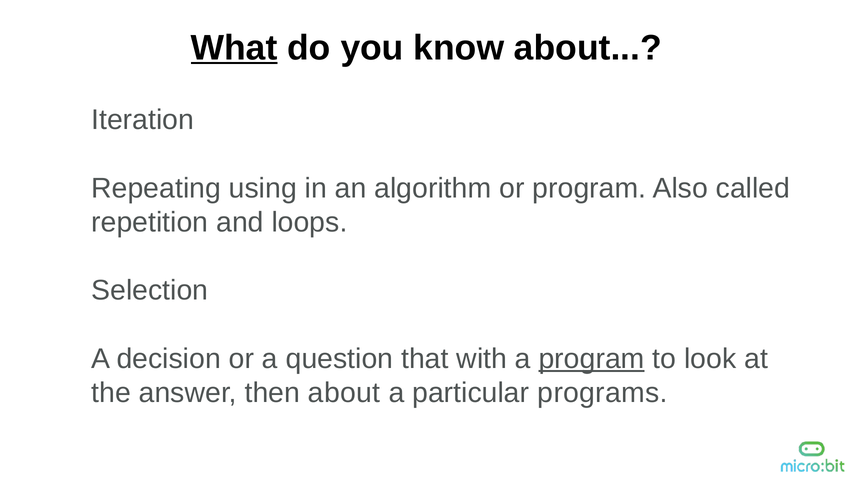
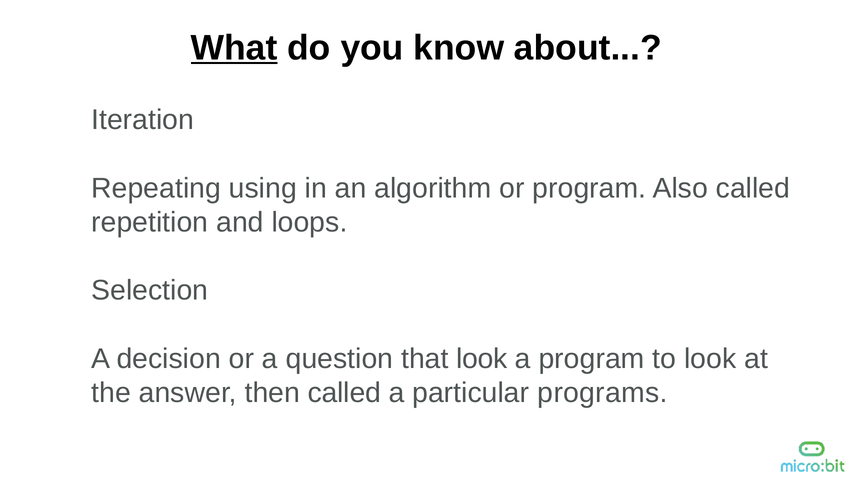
that with: with -> look
program at (592, 359) underline: present -> none
then about: about -> called
